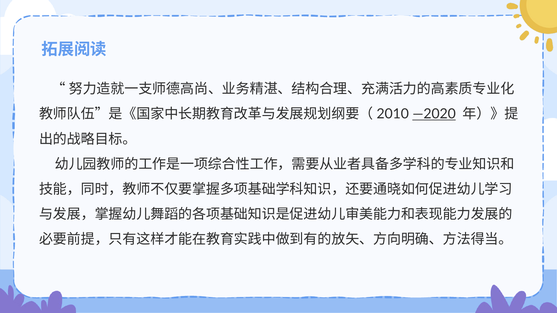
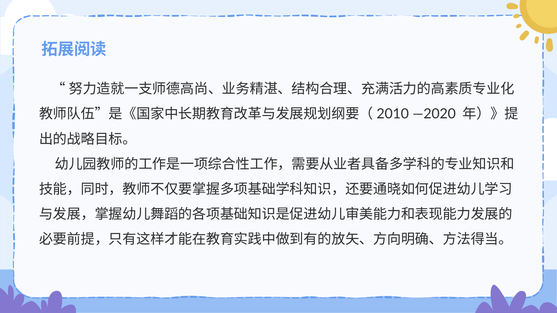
—2020 underline: present -> none
